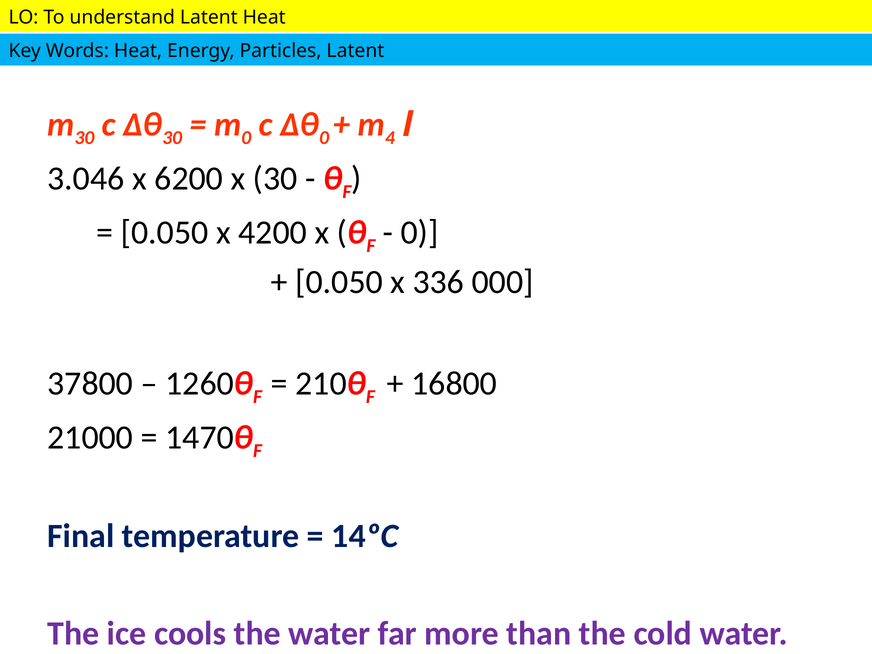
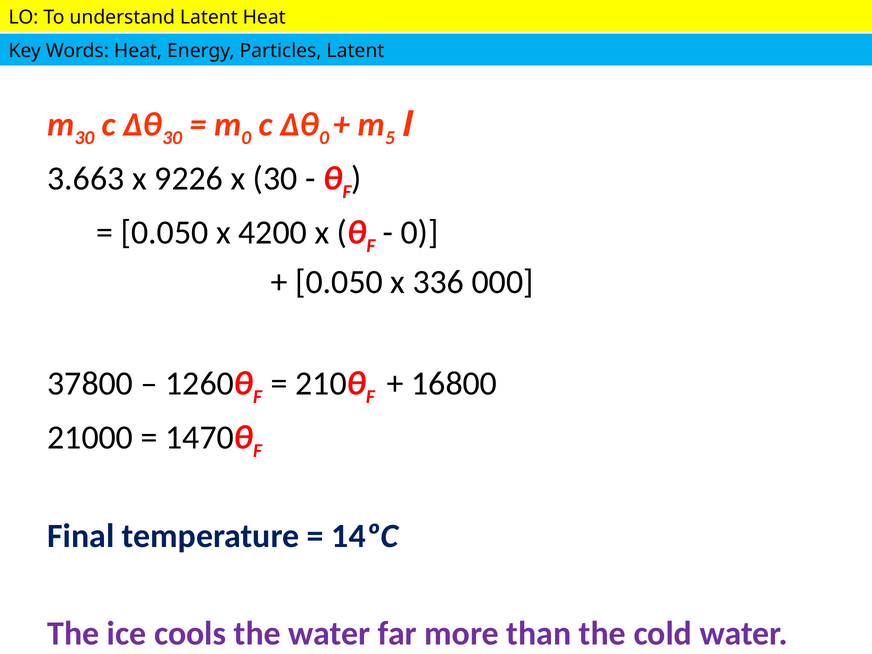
4: 4 -> 5
3.046: 3.046 -> 3.663
6200: 6200 -> 9226
